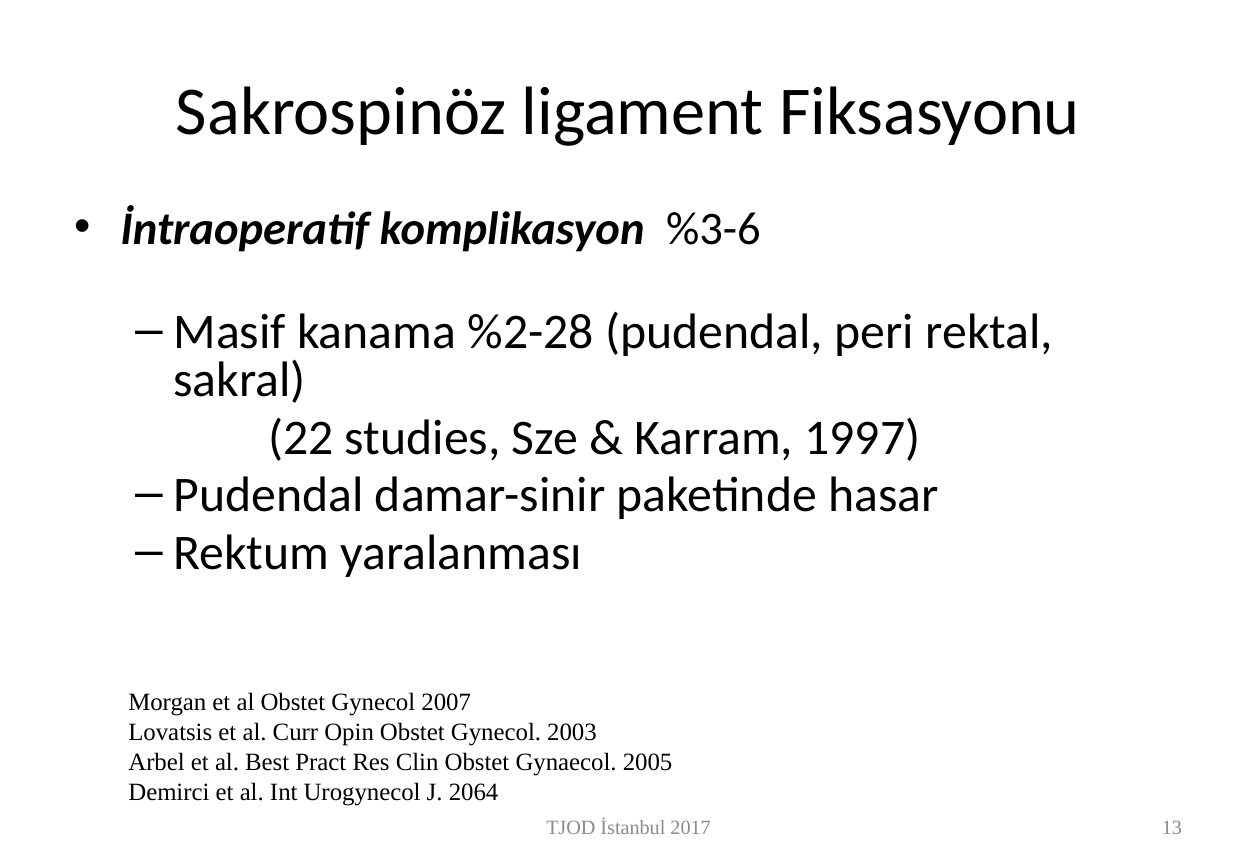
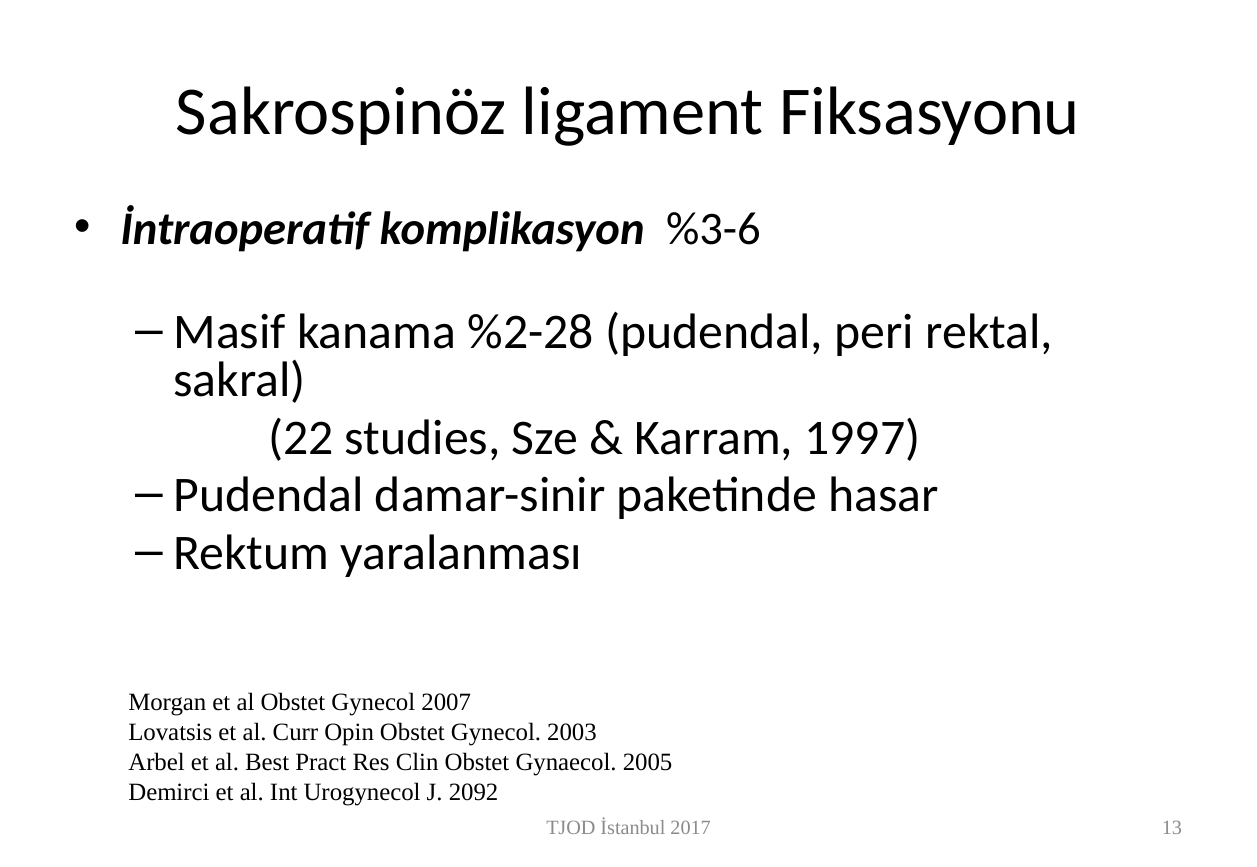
2064: 2064 -> 2092
